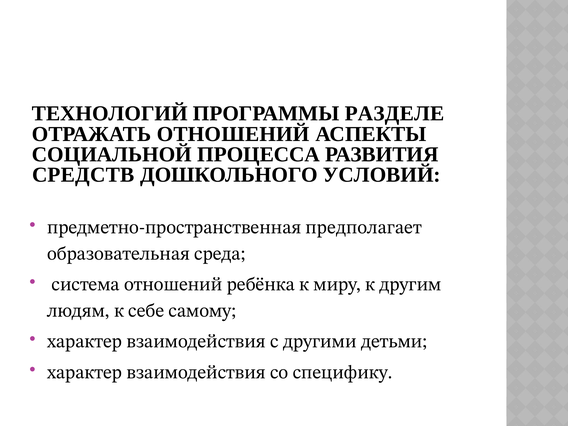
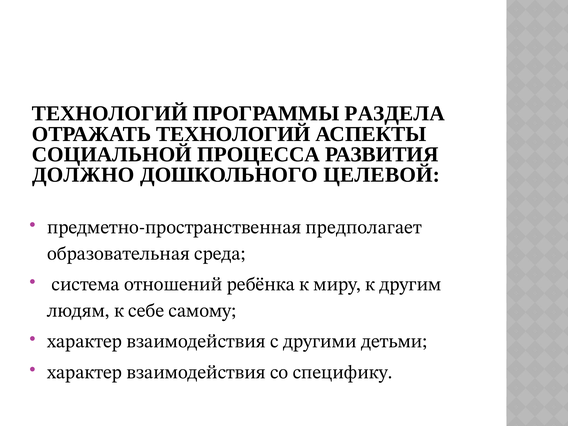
РАЗДЕЛЕ: РАЗДЕЛЕ -> РАЗДЕЛА
ОТРАЖАТЬ ОТНОШЕНИЙ: ОТНОШЕНИЙ -> ТЕХНОЛОГИЙ
СРЕДСТВ: СРЕДСТВ -> ДОЛЖНО
УСЛОВИЙ: УСЛОВИЙ -> ЦЕЛЕВОЙ
